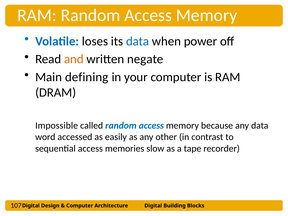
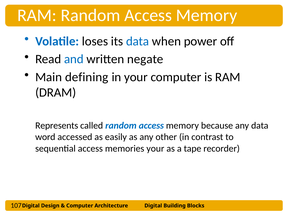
and colour: orange -> blue
Impossible: Impossible -> Represents
memories slow: slow -> your
